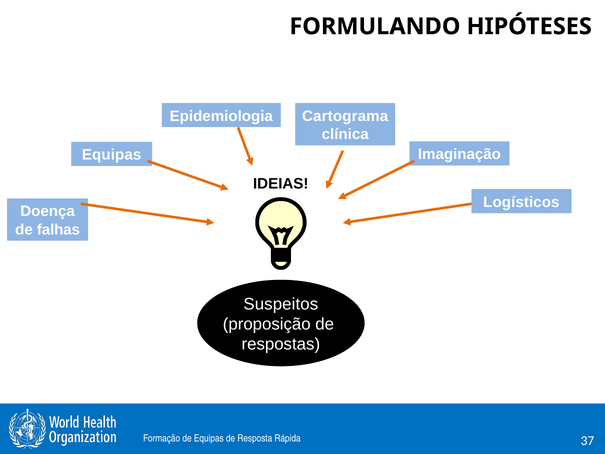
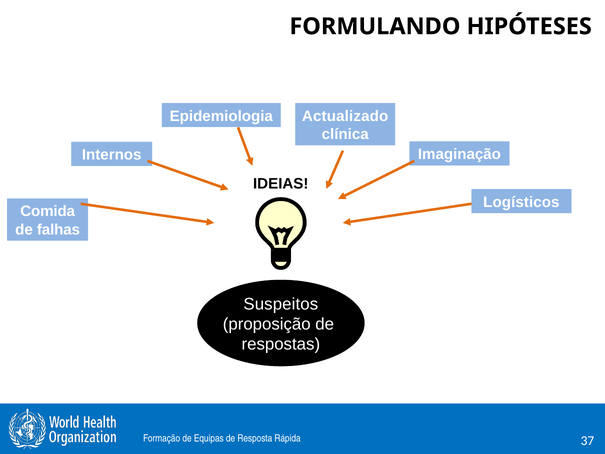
Cartograma: Cartograma -> Actualizado
Equipas at (112, 155): Equipas -> Internos
Doença: Doença -> Comida
